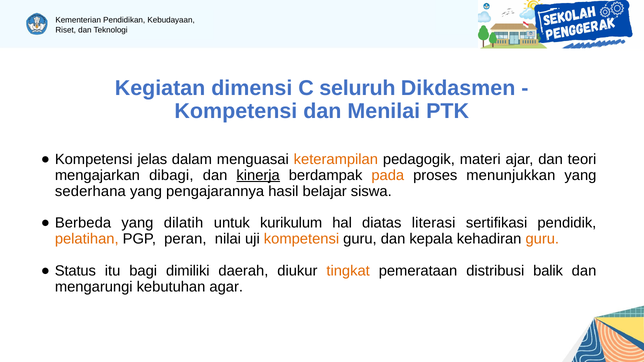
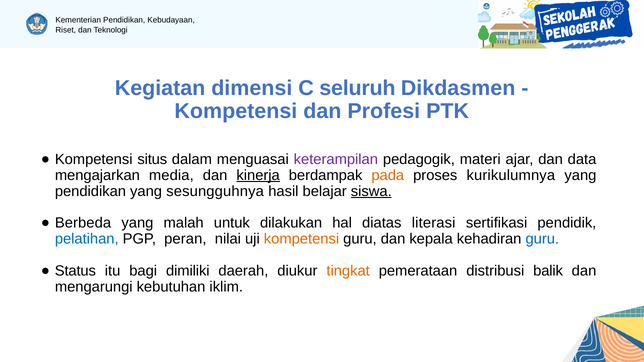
Menilai: Menilai -> Profesi
jelas: jelas -> situs
keterampilan colour: orange -> purple
teori: teori -> data
dibagi: dibagi -> media
menunjukkan: menunjukkan -> kurikulumnya
sederhana at (90, 191): sederhana -> pendidikan
pengajarannya: pengajarannya -> sesungguhnya
siswa underline: none -> present
dilatih: dilatih -> malah
kurikulum: kurikulum -> dilakukan
pelatihan colour: orange -> blue
guru at (542, 239) colour: orange -> blue
agar: agar -> iklim
